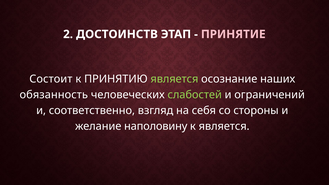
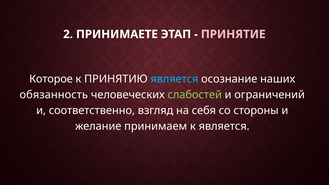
ДОСТОИНСТВ: ДОСТОИНСТВ -> ПРИНИМАЕТЕ
Состоит: Состоит -> Которое
является at (174, 79) colour: light green -> light blue
наполовину: наполовину -> принимаем
